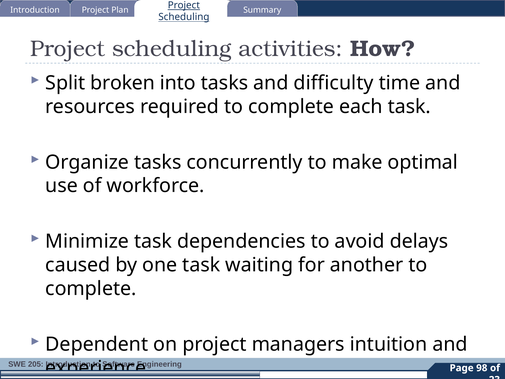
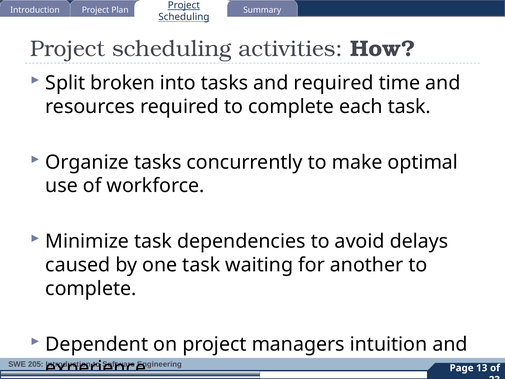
and difficulty: difficulty -> required
98: 98 -> 13
